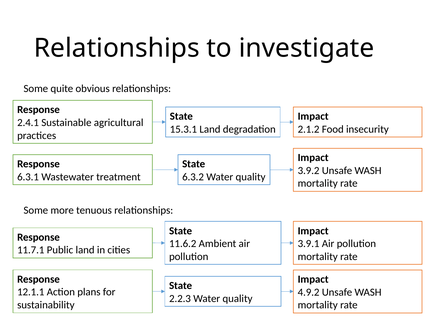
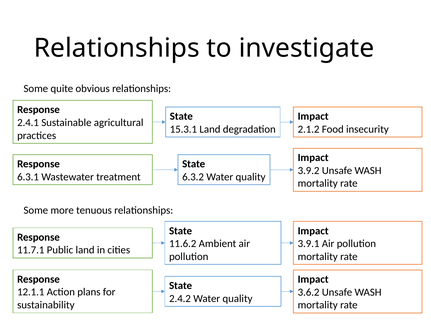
4.9.2: 4.9.2 -> 3.6.2
2.2.3: 2.2.3 -> 2.4.2
